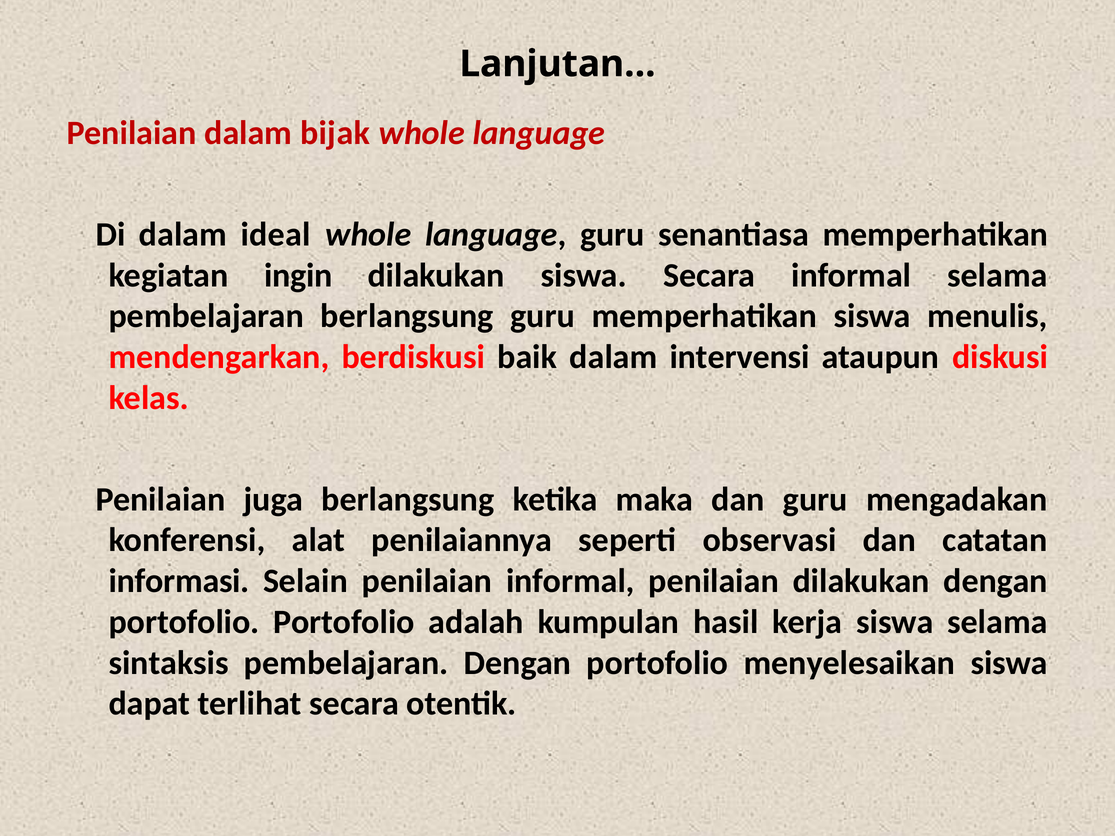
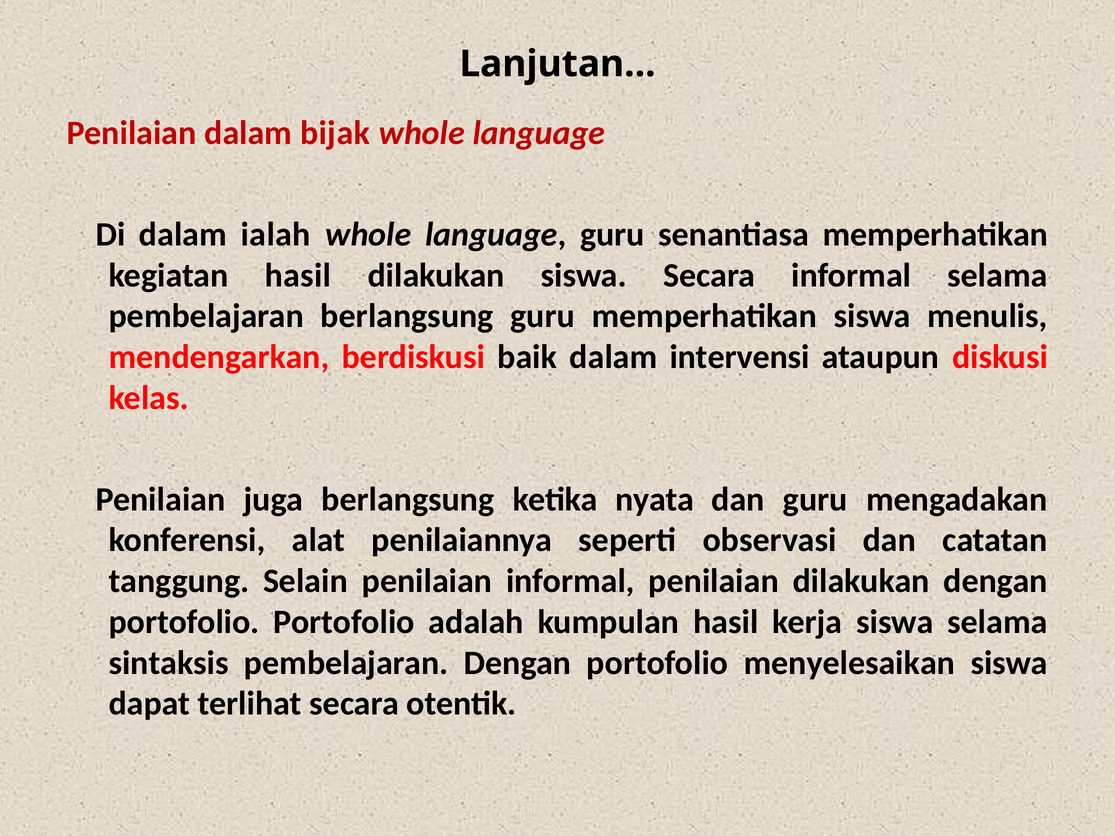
ideal: ideal -> ialah
kegiatan ingin: ingin -> hasil
maka: maka -> nyata
informasi: informasi -> tanggung
